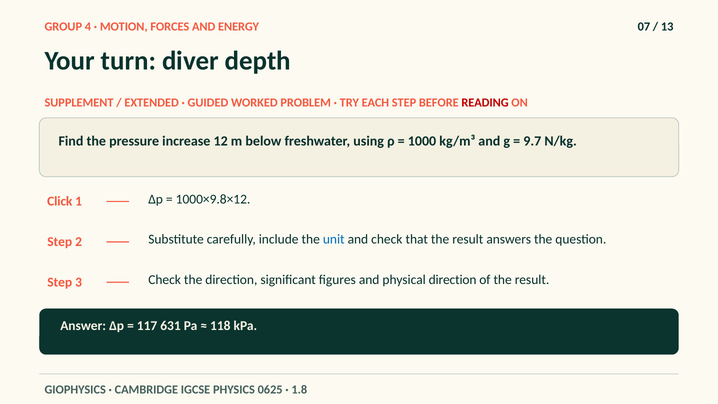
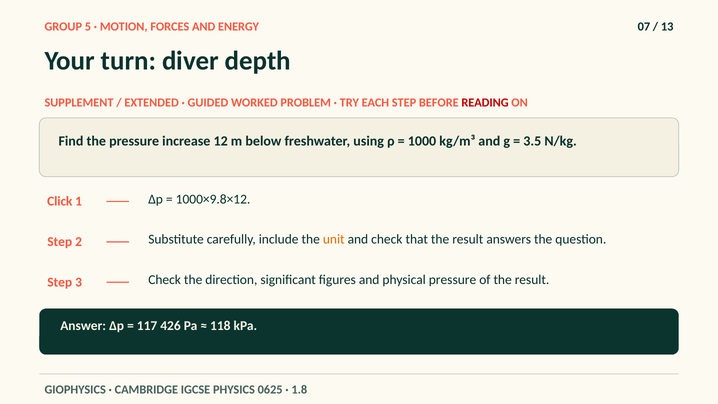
4: 4 -> 5
9.7: 9.7 -> 3.5
unit colour: blue -> orange
physical direction: direction -> pressure
631: 631 -> 426
